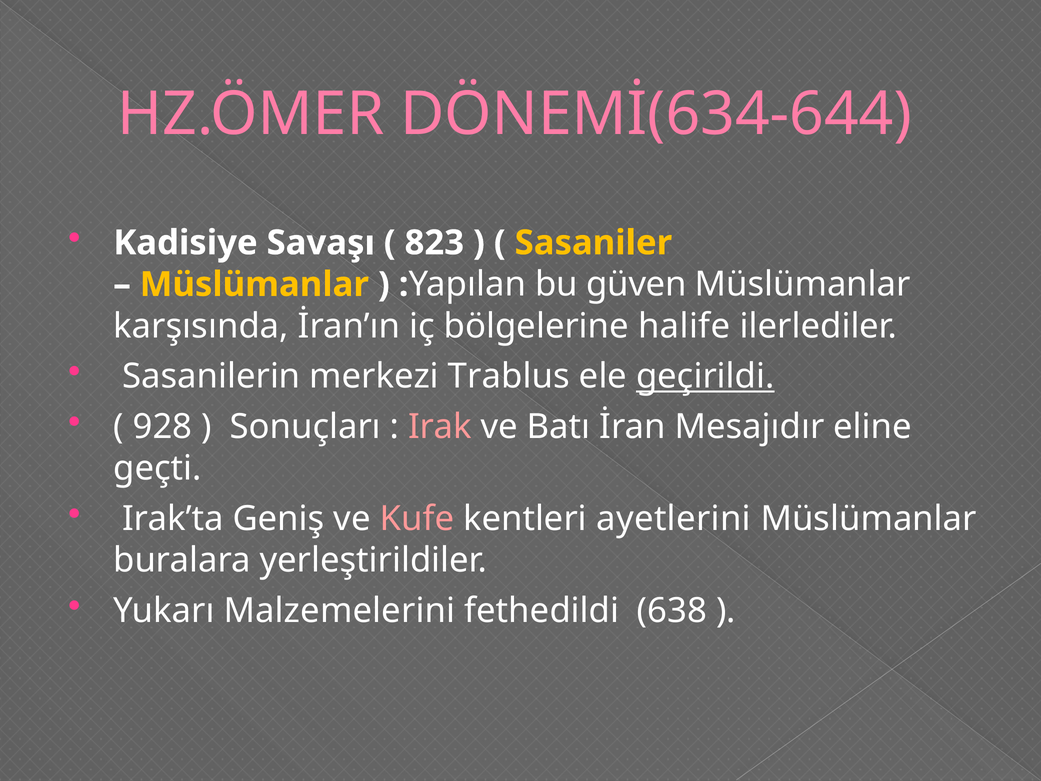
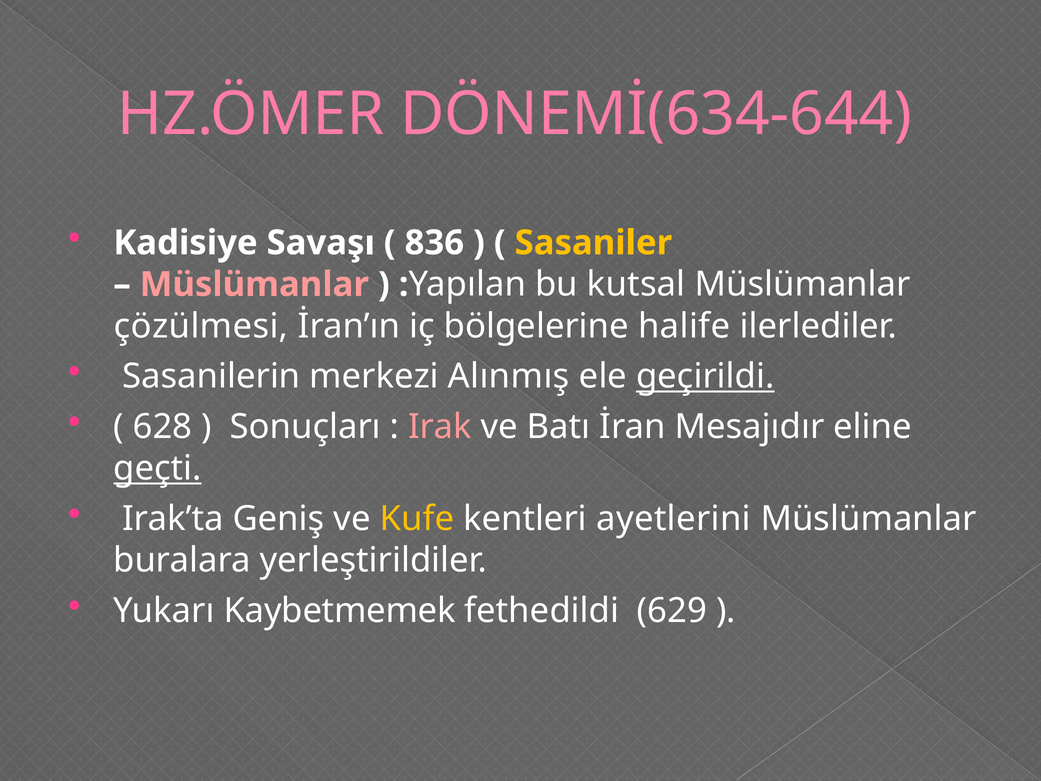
823: 823 -> 836
Müslümanlar at (254, 284) colour: yellow -> pink
güven: güven -> kutsal
karşısında: karşısında -> çözülmesi
Trablus: Trablus -> Alınmış
928: 928 -> 628
geçti underline: none -> present
Kufe colour: pink -> yellow
Malzemelerini: Malzemelerini -> Kaybetmemek
638: 638 -> 629
